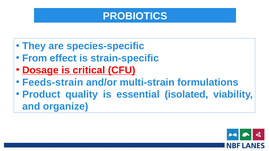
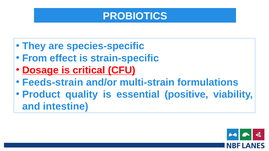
isolated: isolated -> positive
organize: organize -> intestine
